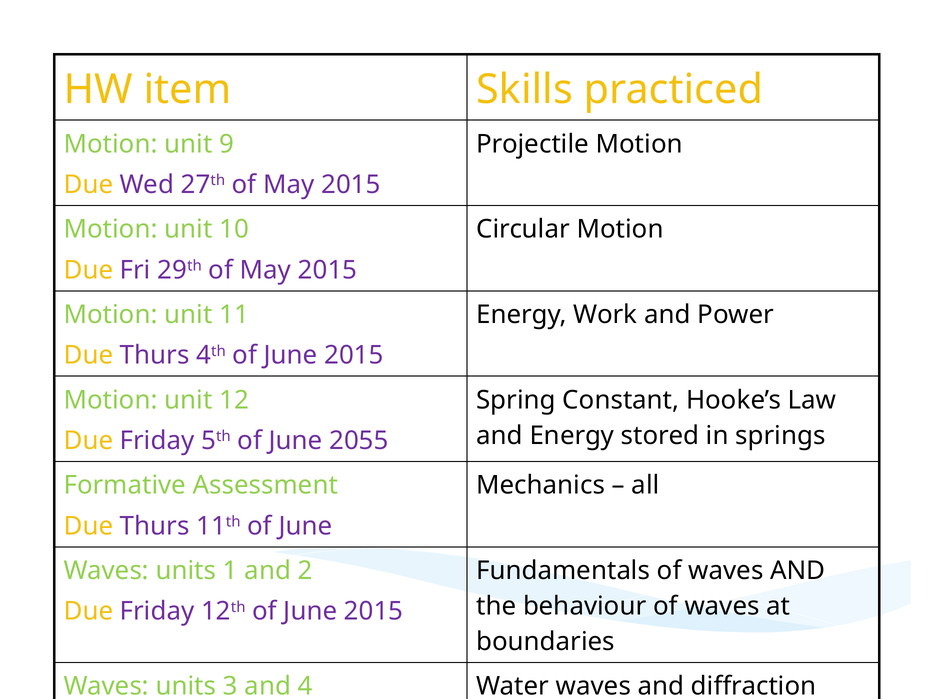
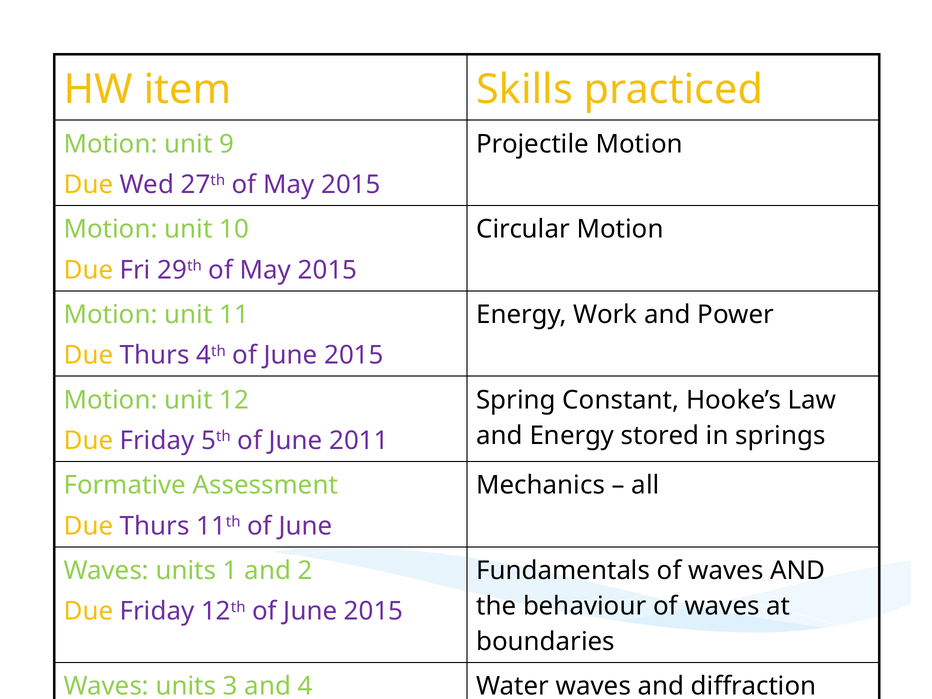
2055: 2055 -> 2011
